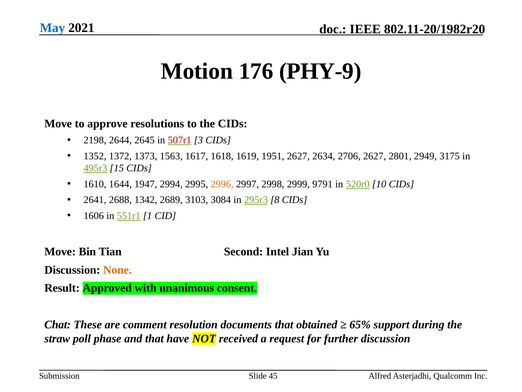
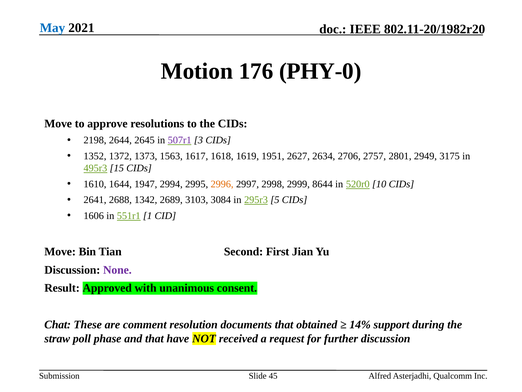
PHY-9: PHY-9 -> PHY-0
507r1 colour: red -> purple
2706 2627: 2627 -> 2757
9791: 9791 -> 8644
8: 8 -> 5
Intel: Intel -> First
None colour: orange -> purple
65%: 65% -> 14%
